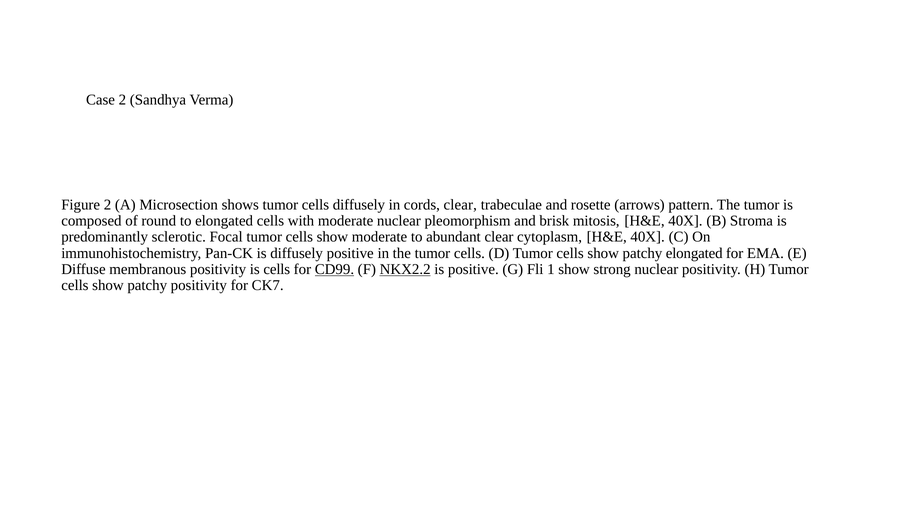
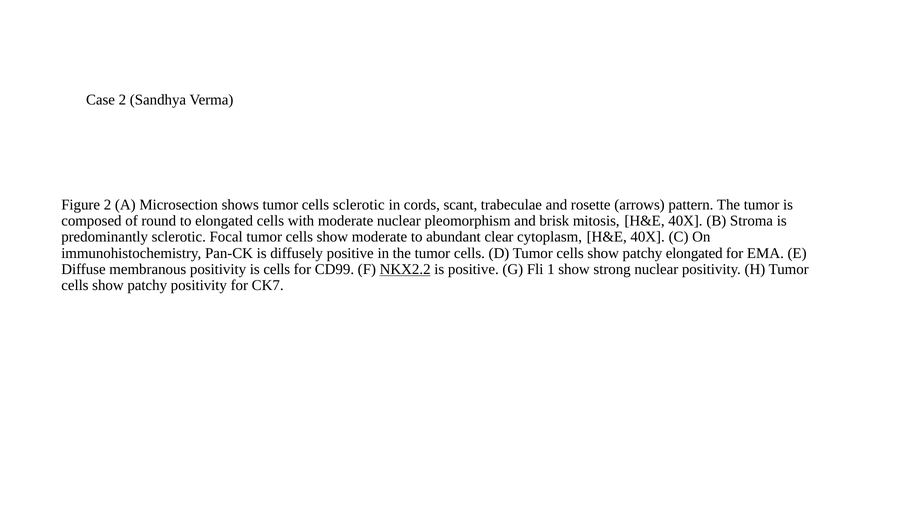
cells diffusely: diffusely -> sclerotic
cords clear: clear -> scant
CD99 underline: present -> none
